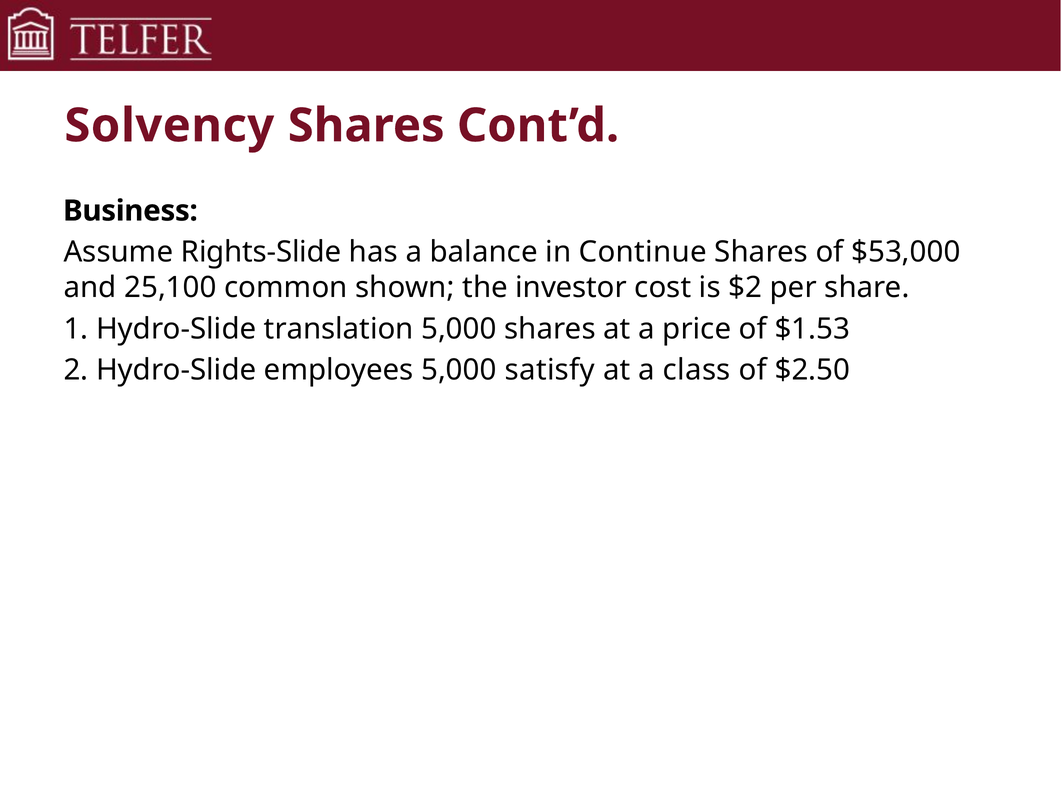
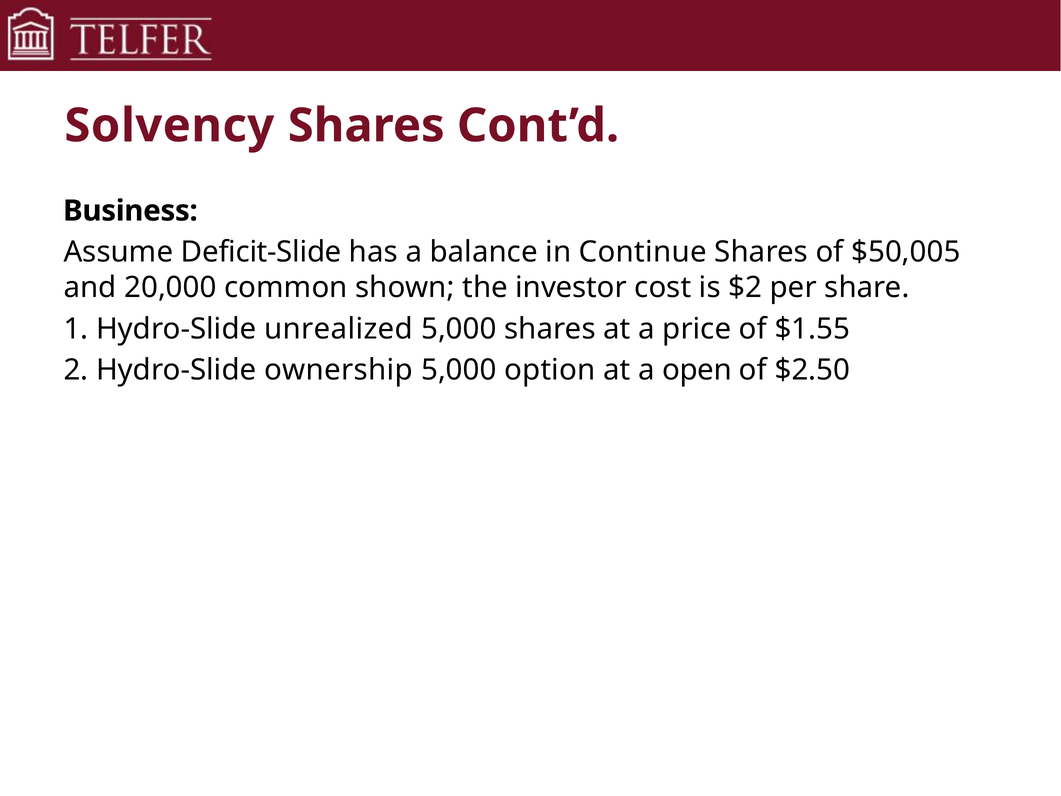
Rights-Slide: Rights-Slide -> Deficit-Slide
$53,000: $53,000 -> $50,005
25,100: 25,100 -> 20,000
translation: translation -> unrealized
$1.53: $1.53 -> $1.55
employees: employees -> ownership
satisfy: satisfy -> option
class: class -> open
